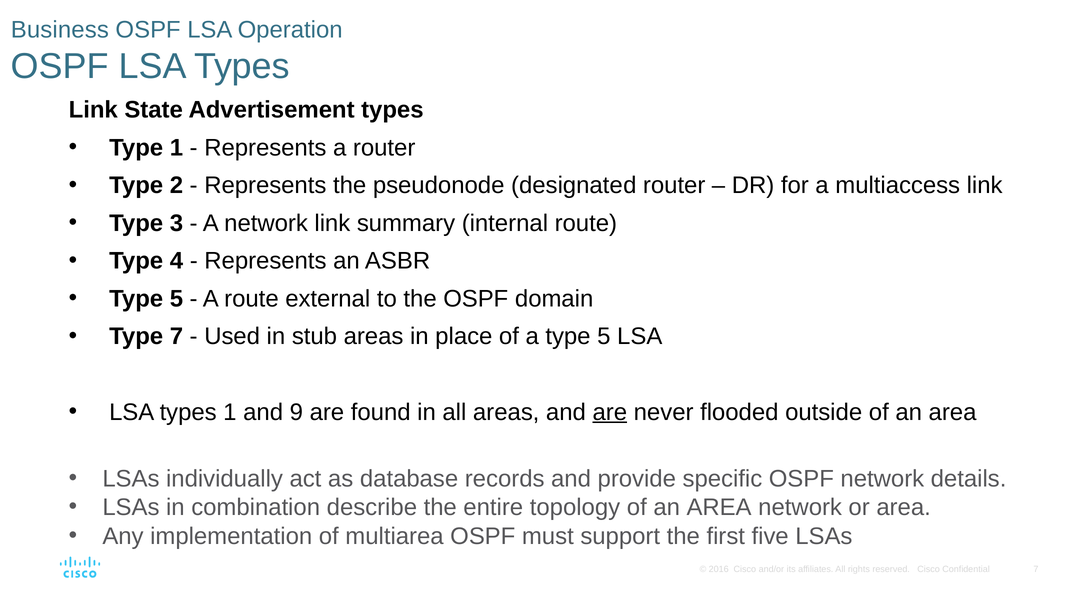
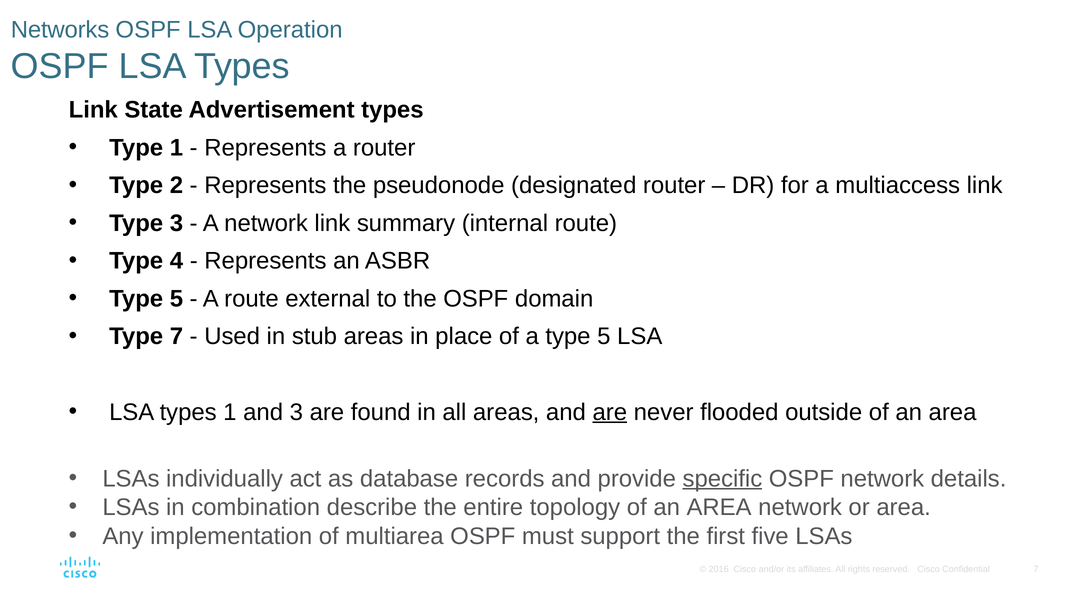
Business: Business -> Networks
and 9: 9 -> 3
specific underline: none -> present
